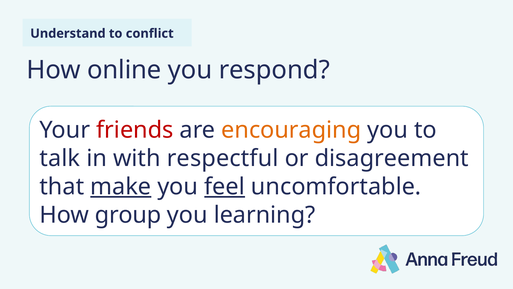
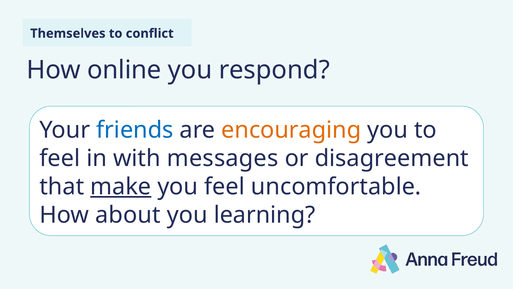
Understand: Understand -> Themselves
friends colour: red -> blue
talk at (60, 158): talk -> feel
respectful: respectful -> messages
feel at (225, 186) underline: present -> none
group: group -> about
